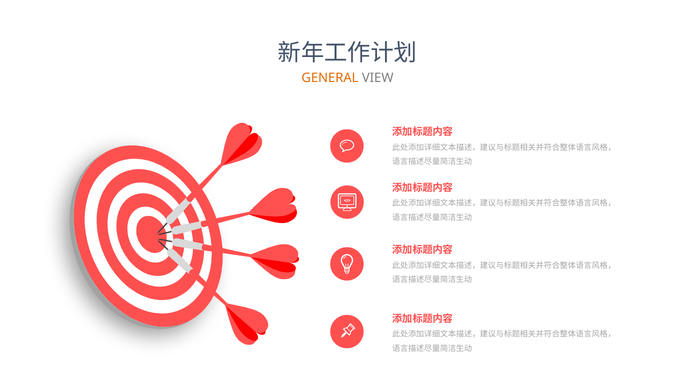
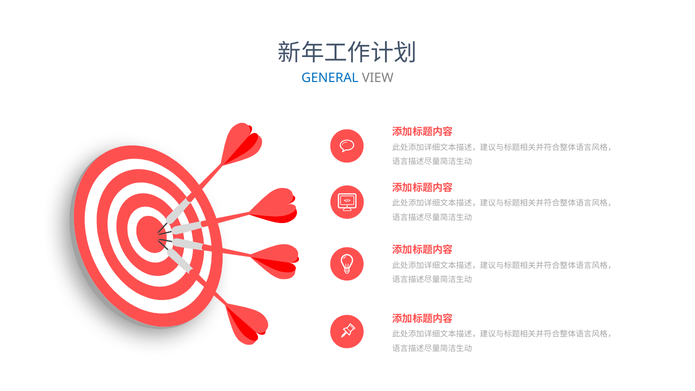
GENERAL colour: orange -> blue
